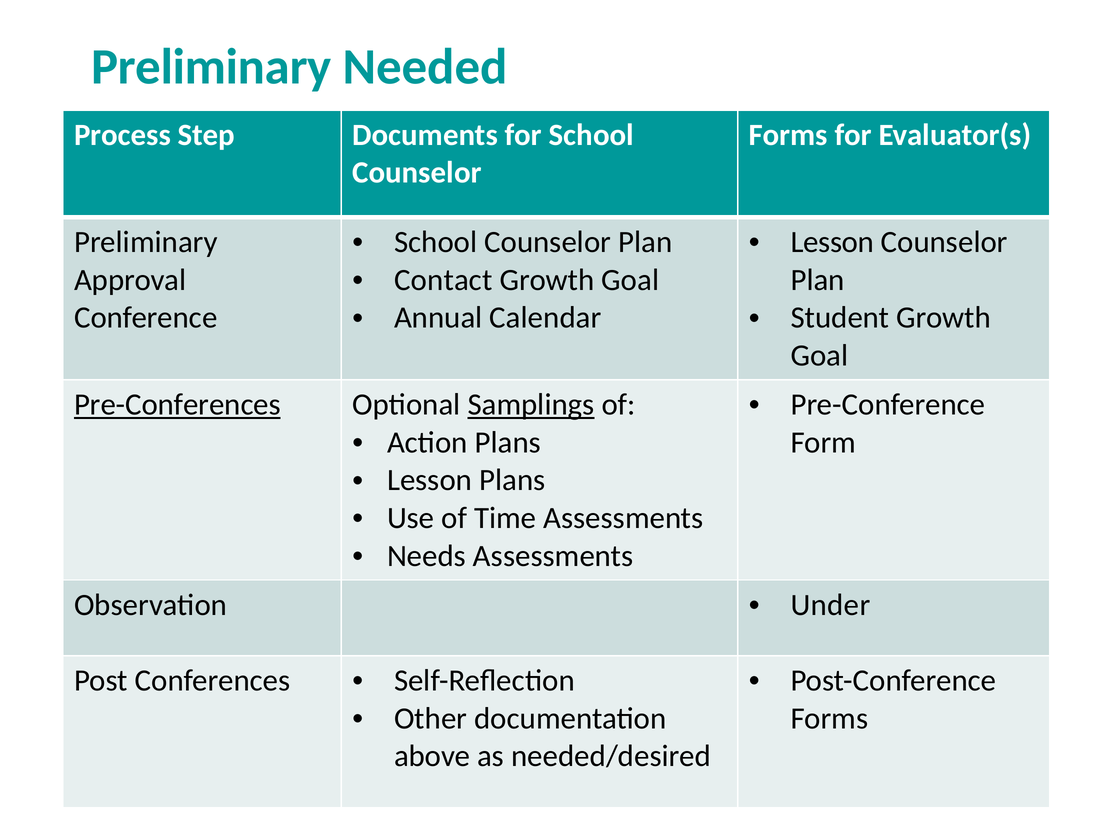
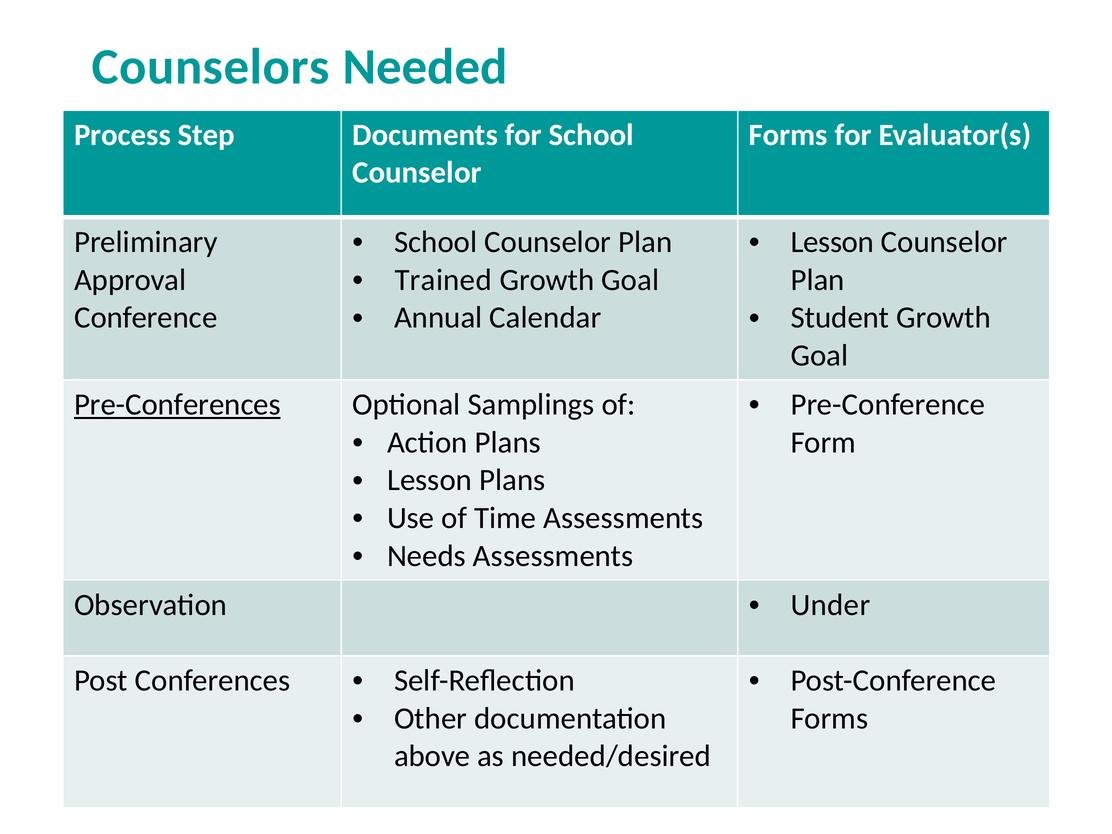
Preliminary at (211, 67): Preliminary -> Counselors
Contact: Contact -> Trained
Samplings underline: present -> none
